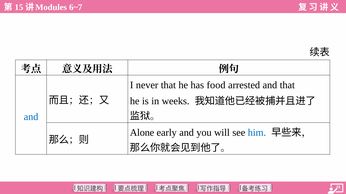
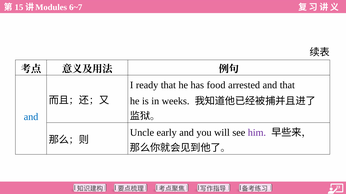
never: never -> ready
Alone: Alone -> Uncle
him colour: blue -> purple
